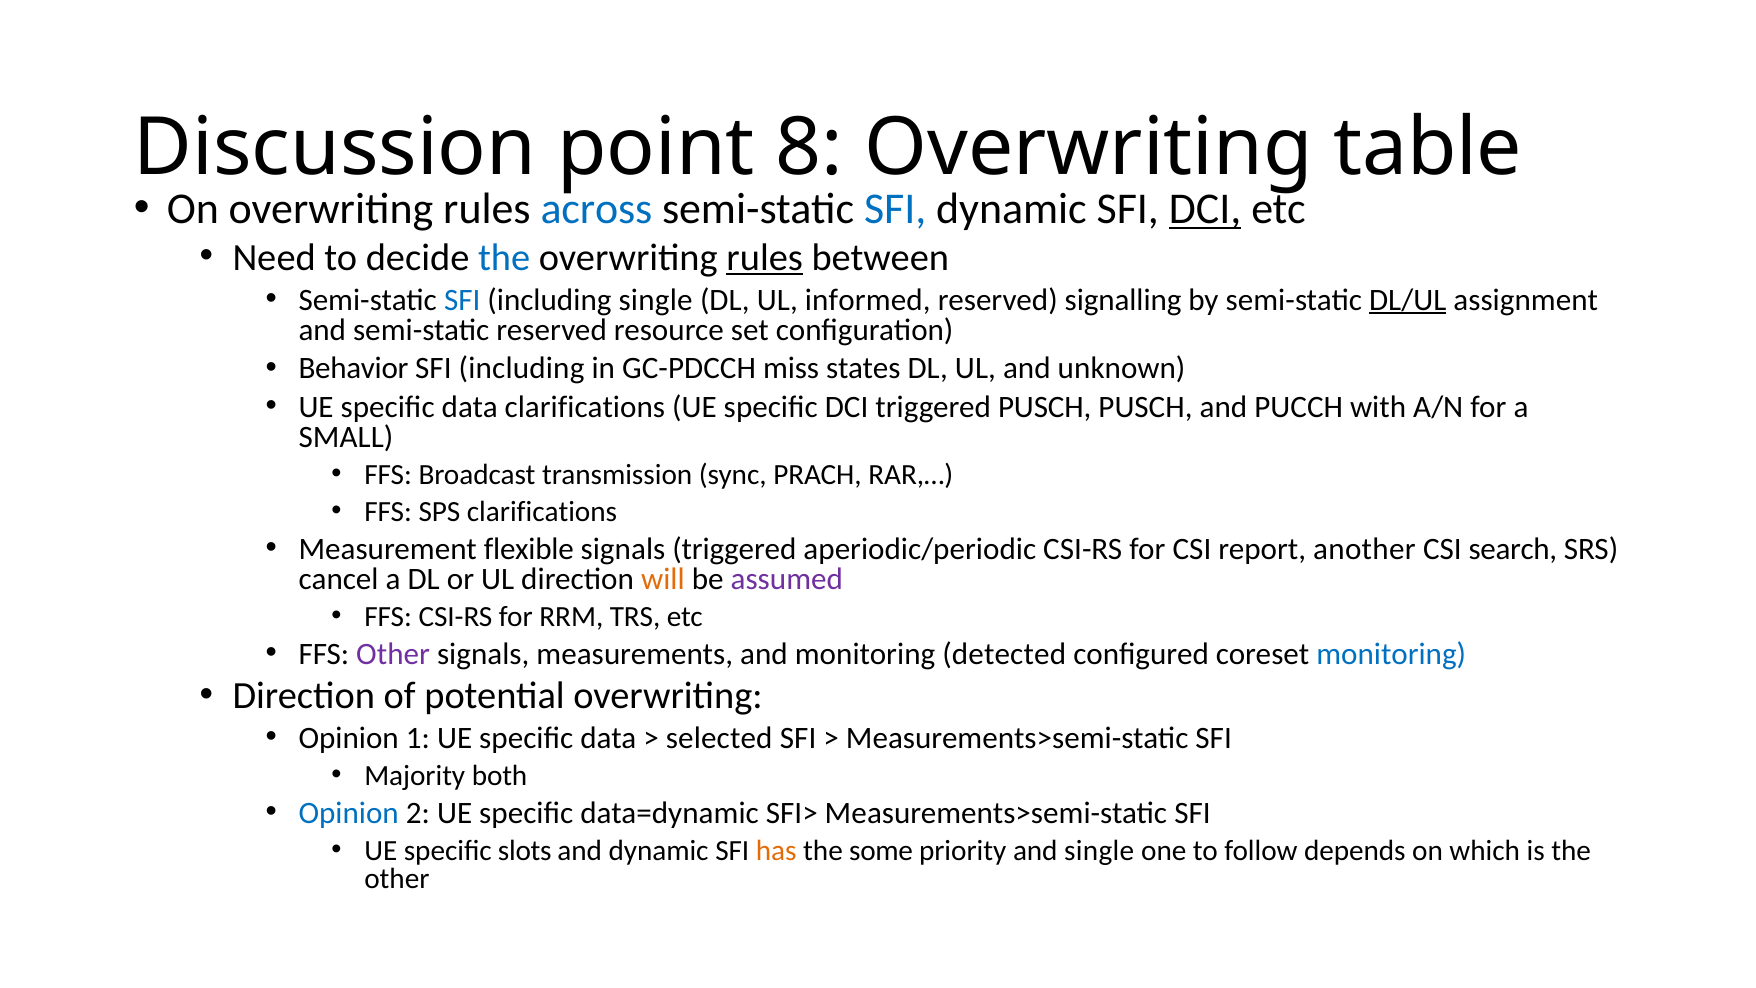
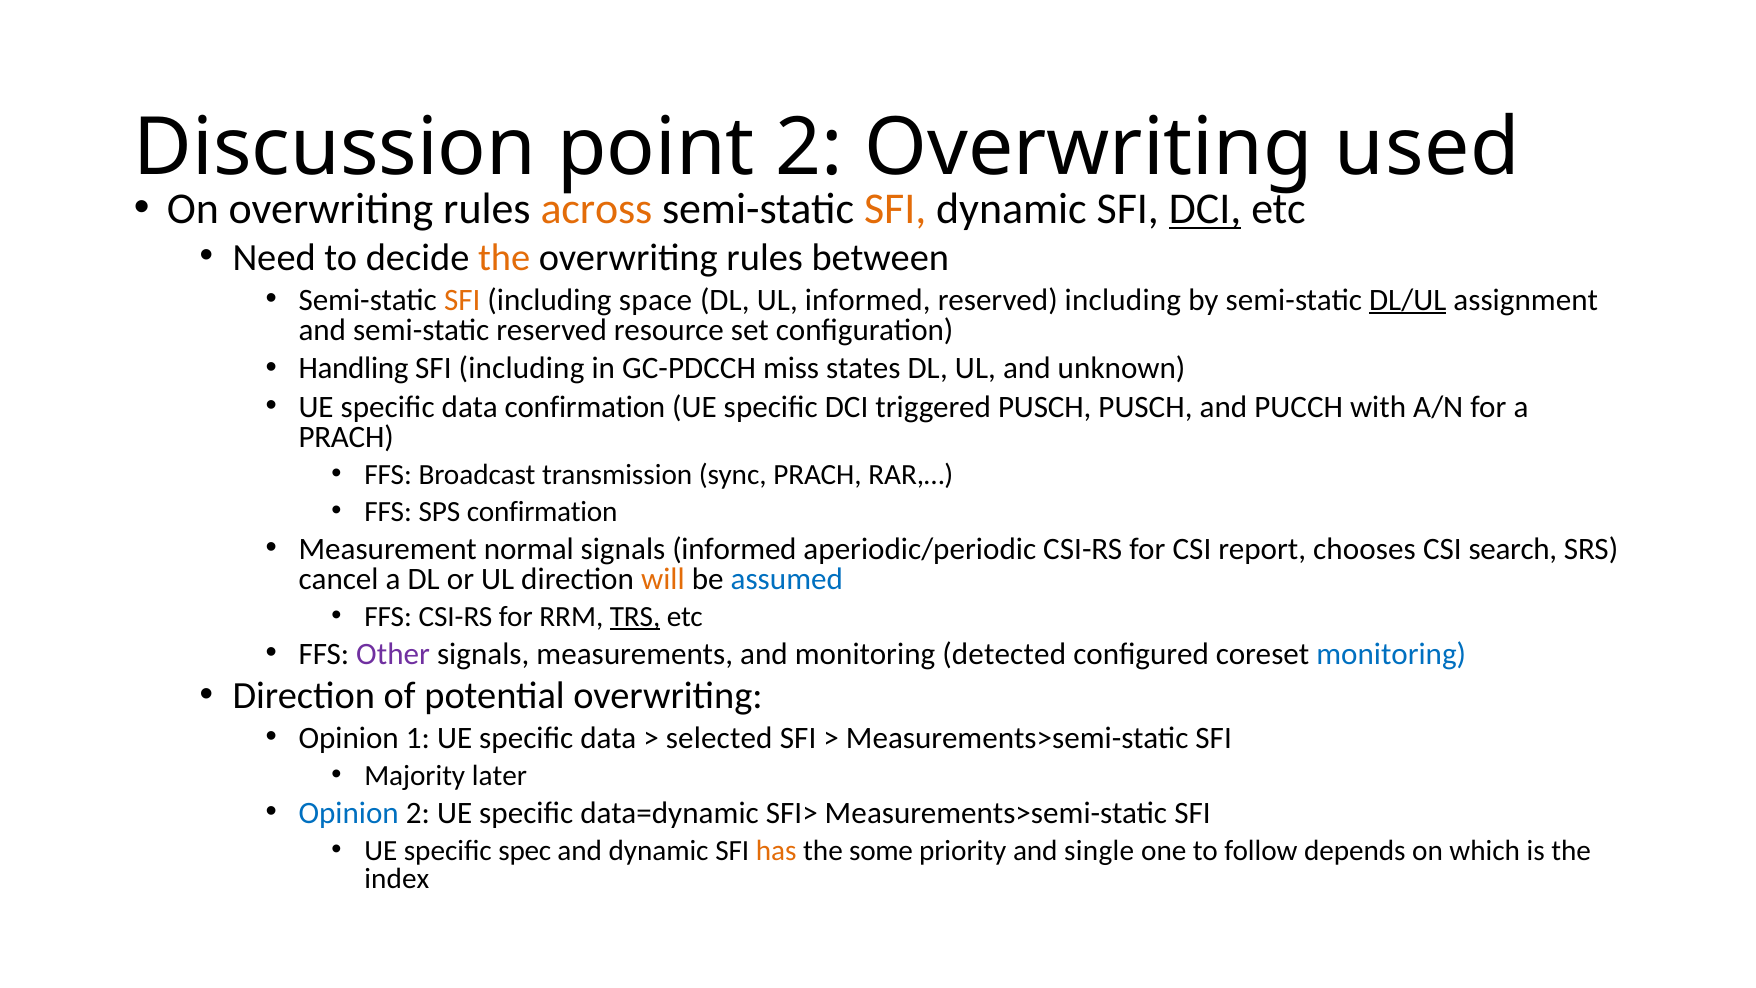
point 8: 8 -> 2
table: table -> used
across colour: blue -> orange
SFI at (895, 209) colour: blue -> orange
the at (504, 257) colour: blue -> orange
rules at (765, 257) underline: present -> none
SFI at (462, 300) colour: blue -> orange
including single: single -> space
reserved signalling: signalling -> including
Behavior: Behavior -> Handling
data clarifications: clarifications -> confirmation
SMALL at (346, 437): SMALL -> PRACH
SPS clarifications: clarifications -> confirmation
flexible: flexible -> normal
signals triggered: triggered -> informed
another: another -> chooses
assumed colour: purple -> blue
TRS underline: none -> present
both: both -> later
slots: slots -> spec
other at (397, 879): other -> index
